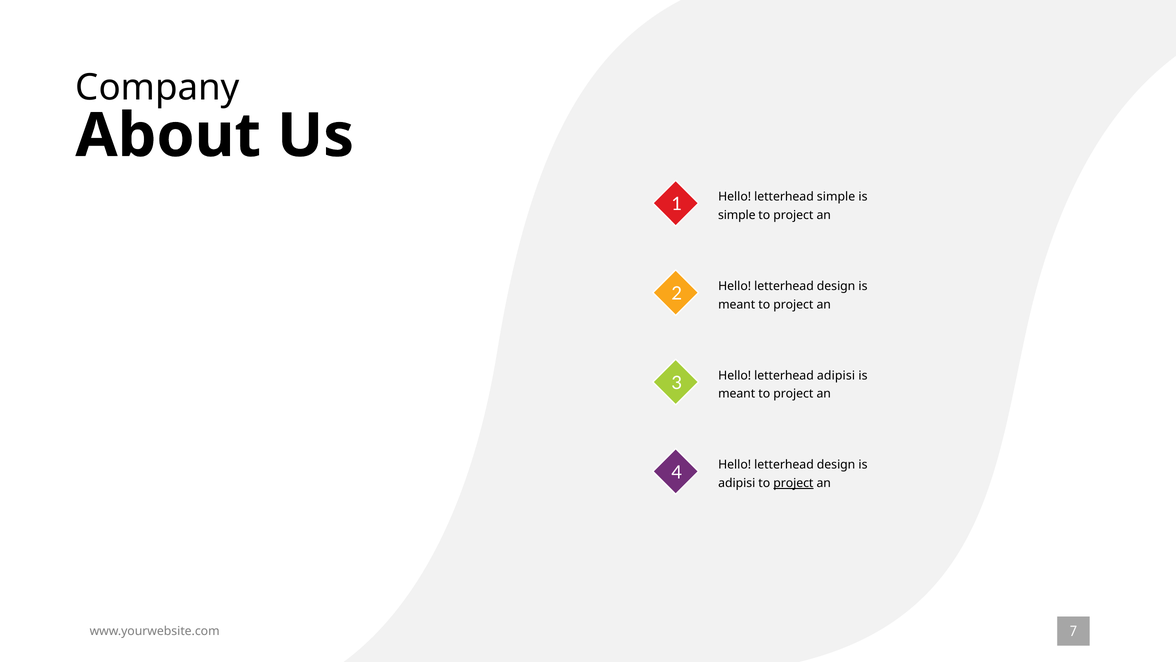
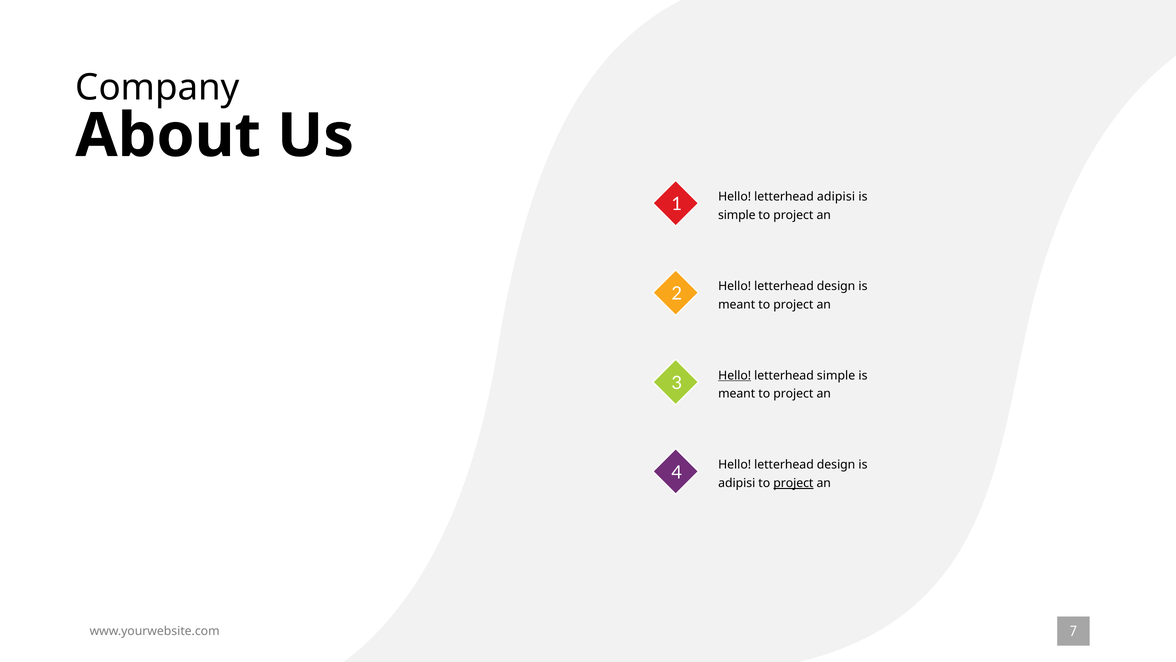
letterhead simple: simple -> adipisi
Hello at (735, 375) underline: none -> present
letterhead adipisi: adipisi -> simple
